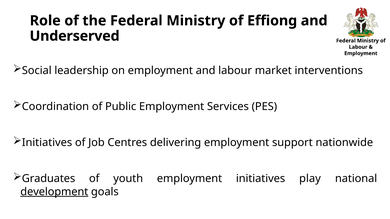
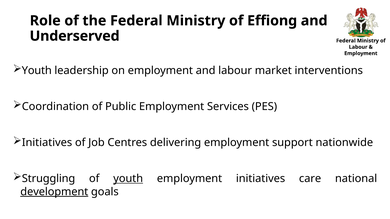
Social at (37, 71): Social -> Youth
Graduates: Graduates -> Struggling
youth at (128, 179) underline: none -> present
play: play -> care
